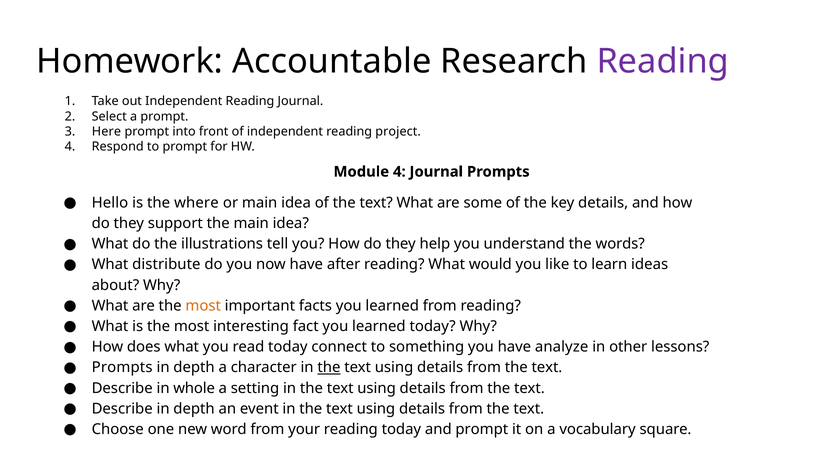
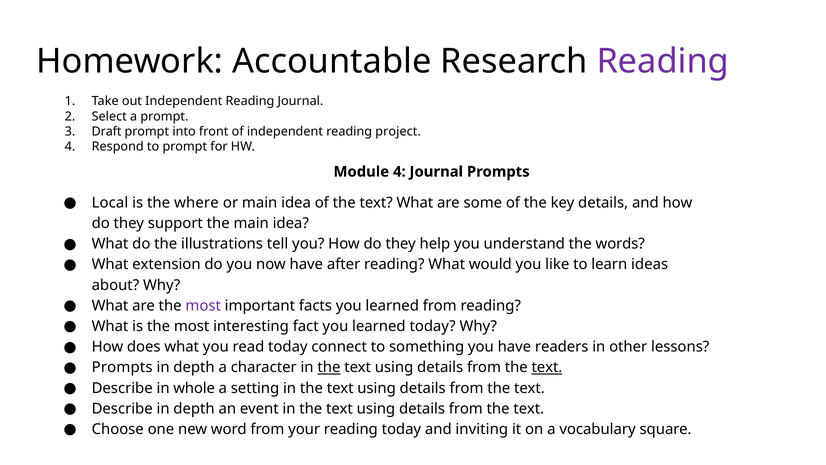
Here: Here -> Draft
Hello: Hello -> Local
distribute: distribute -> extension
most at (203, 305) colour: orange -> purple
analyze: analyze -> readers
text at (547, 367) underline: none -> present
and prompt: prompt -> inviting
